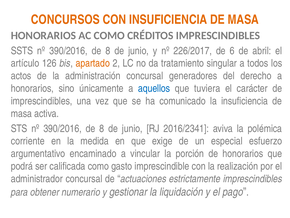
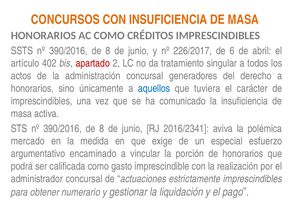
126: 126 -> 402
apartado colour: orange -> red
corriente: corriente -> mercado
